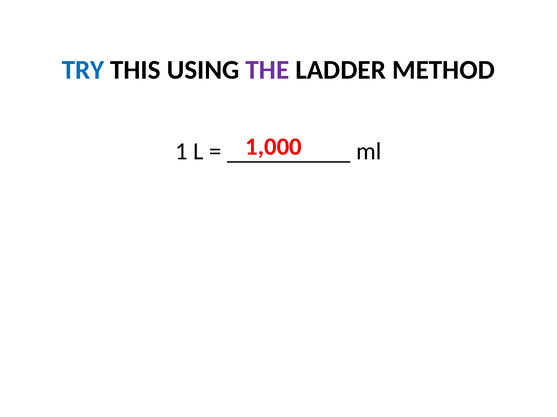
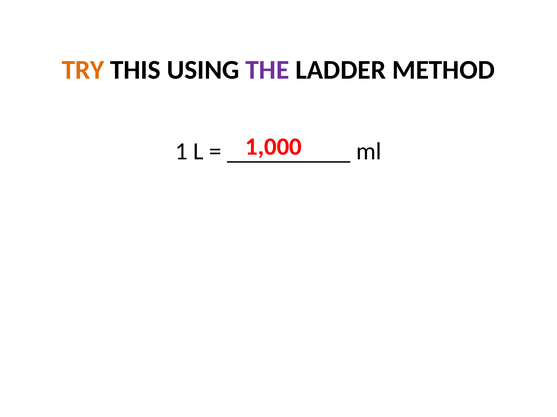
TRY colour: blue -> orange
